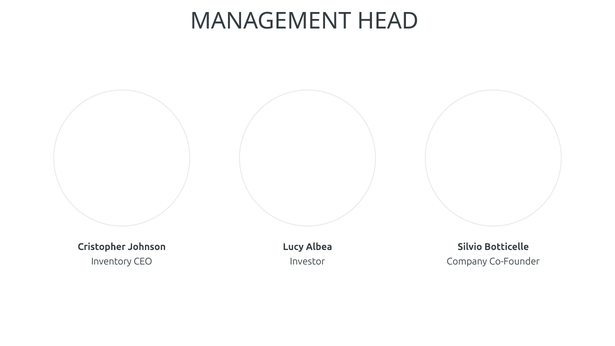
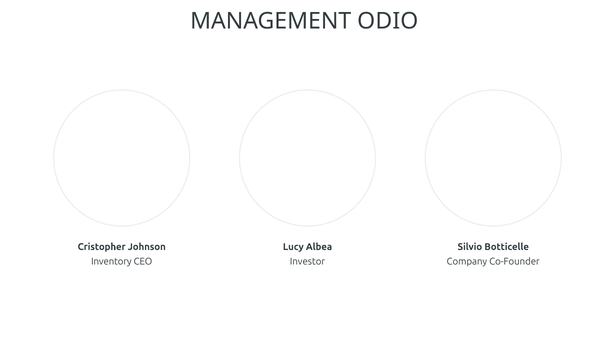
HEAD: HEAD -> ODIO
